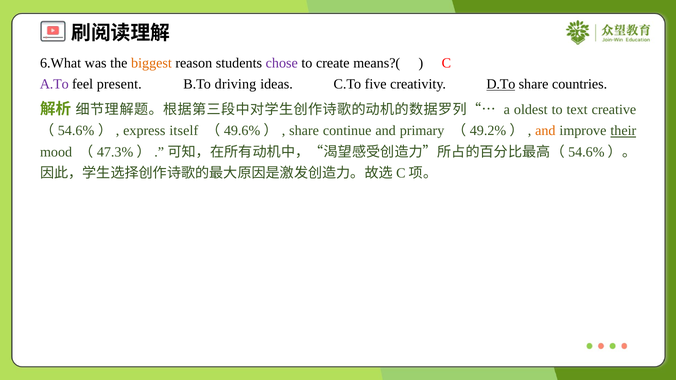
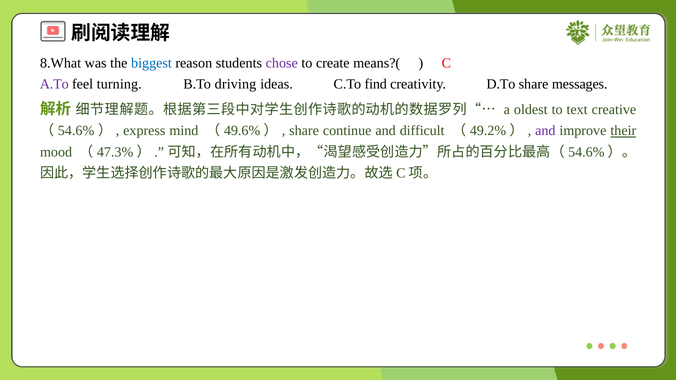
6.What: 6.What -> 8.What
biggest colour: orange -> blue
present: present -> turning
five: five -> find
D.To underline: present -> none
countries: countries -> messages
itself: itself -> mind
primary: primary -> difficult
and at (545, 131) colour: orange -> purple
